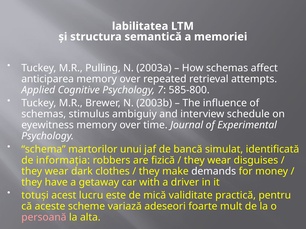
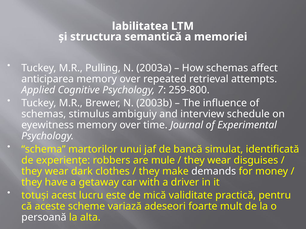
585-800: 585-800 -> 259-800
informaţia: informaţia -> experienţe
fizică: fizică -> mule
persoană colour: pink -> white
